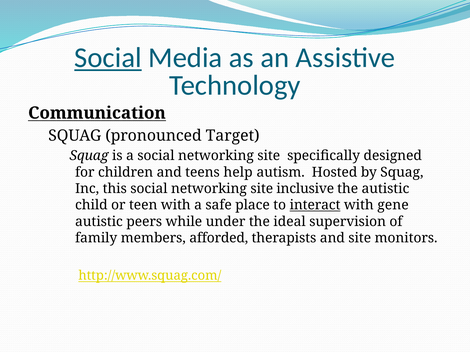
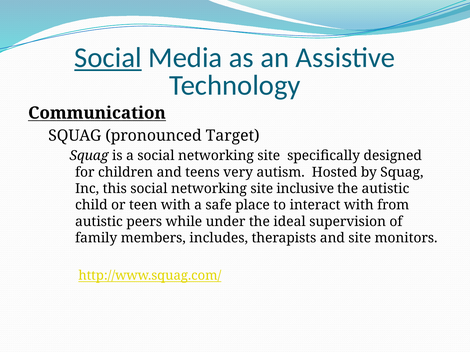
help: help -> very
interact underline: present -> none
gene: gene -> from
afforded: afforded -> includes
